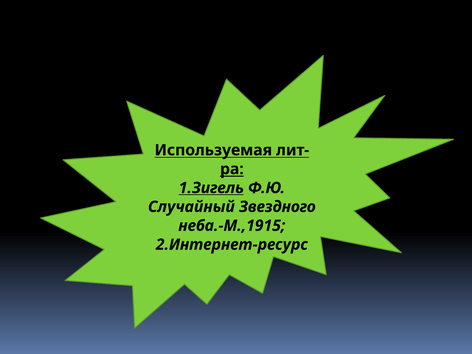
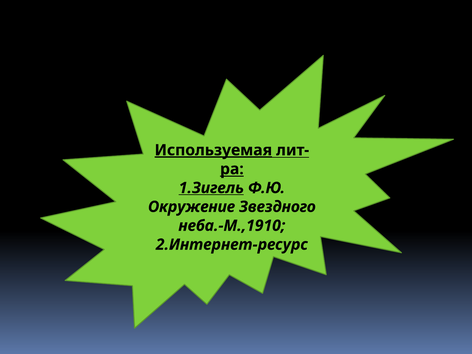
Используемая underline: none -> present
Случайный: Случайный -> Окружение
неба.-М.,1915: неба.-М.,1915 -> неба.-М.,1910
